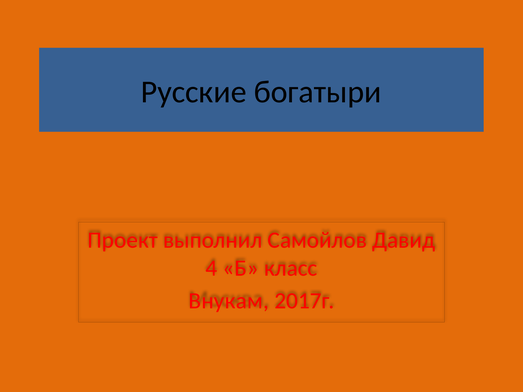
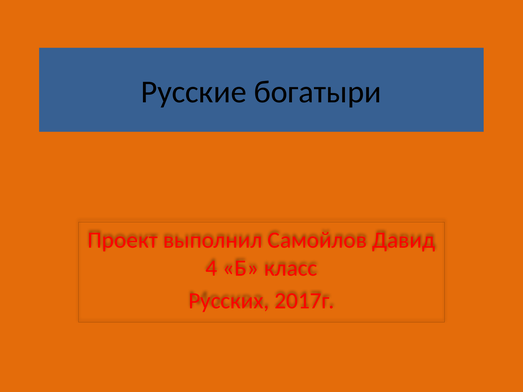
Внукам: Внукам -> Русских
